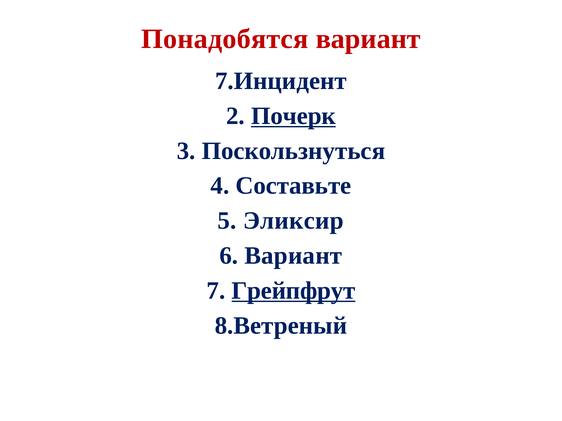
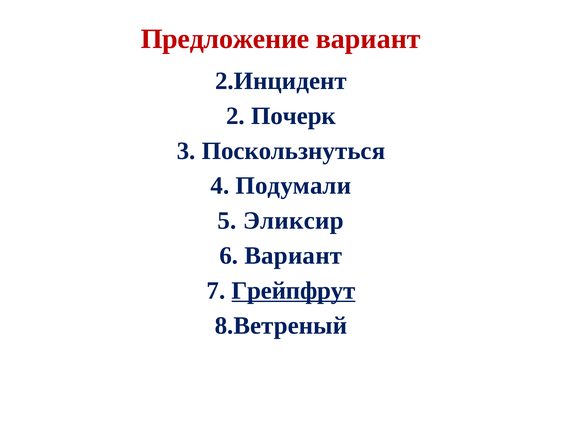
Понадобятся: Понадобятся -> Предложение
7.Инцидент: 7.Инцидент -> 2.Инцидент
Почерк underline: present -> none
Составьте: Составьте -> Подумали
